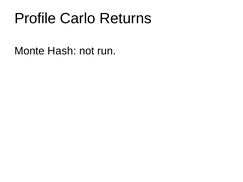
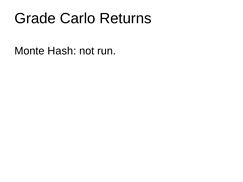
Profile: Profile -> Grade
